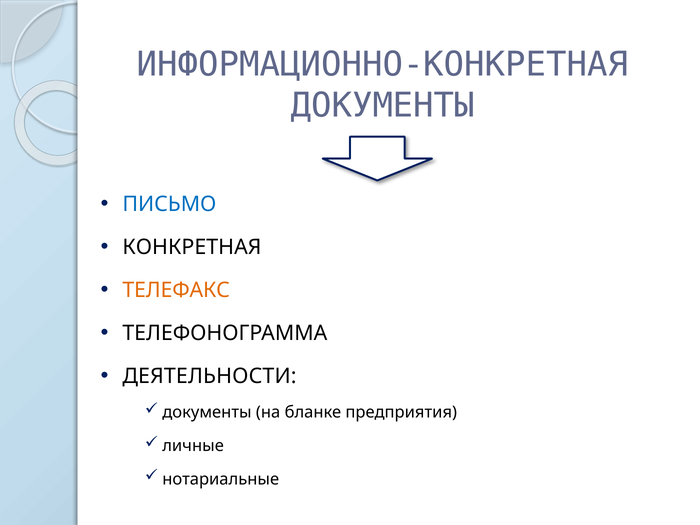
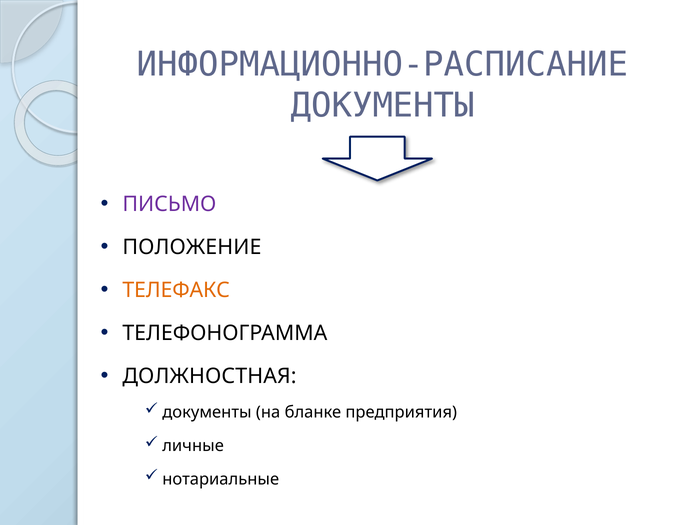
ИНФОРМАЦИОННО-КОНКРЕТНАЯ: ИНФОРМАЦИОННО-КОНКРЕТНАЯ -> ИНФОРМАЦИОННО-РАСПИСАНИЕ
ПИСЬМО colour: blue -> purple
КОНКРЕТНАЯ: КОНКРЕТНАЯ -> ПОЛОЖЕНИЕ
ДЕЯТЕЛЬНОСТИ: ДЕЯТЕЛЬНОСТИ -> ДОЛЖНОСТНАЯ
